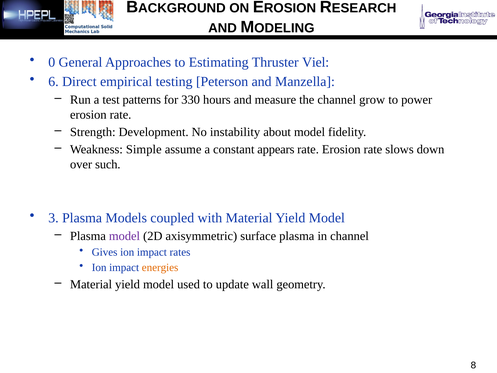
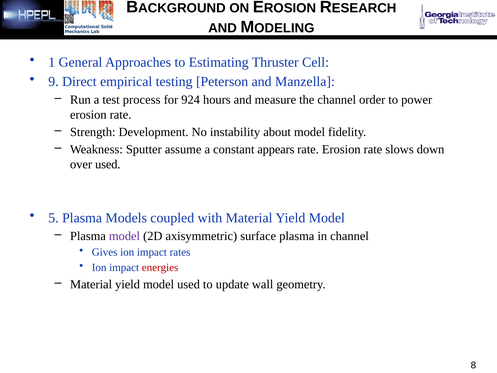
0: 0 -> 1
Viel: Viel -> Cell
6: 6 -> 9
patterns: patterns -> process
330: 330 -> 924
grow: grow -> order
Simple: Simple -> Sputter
over such: such -> used
3: 3 -> 5
energies colour: orange -> red
